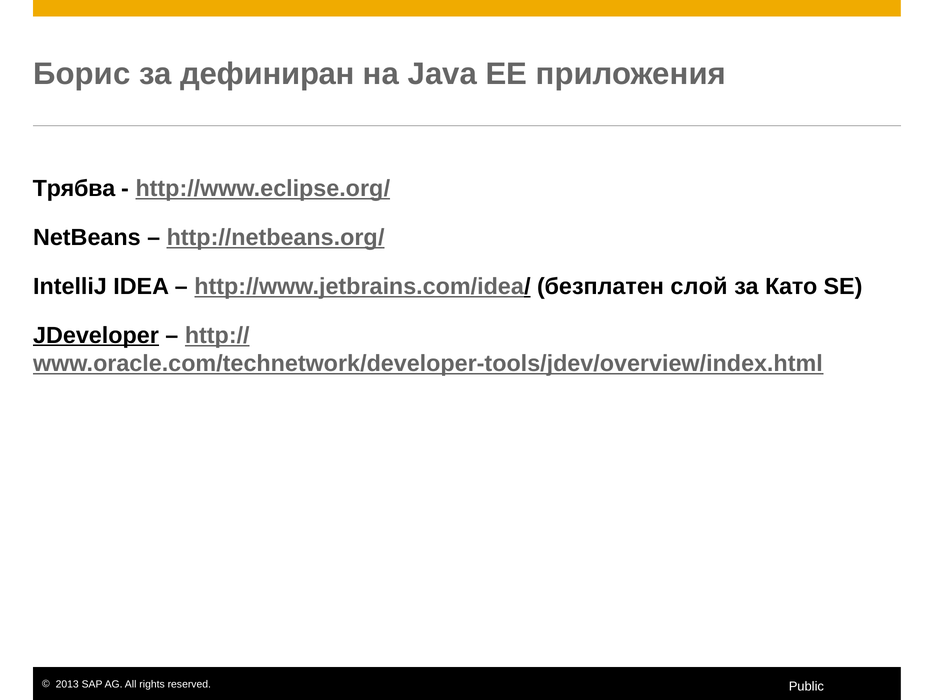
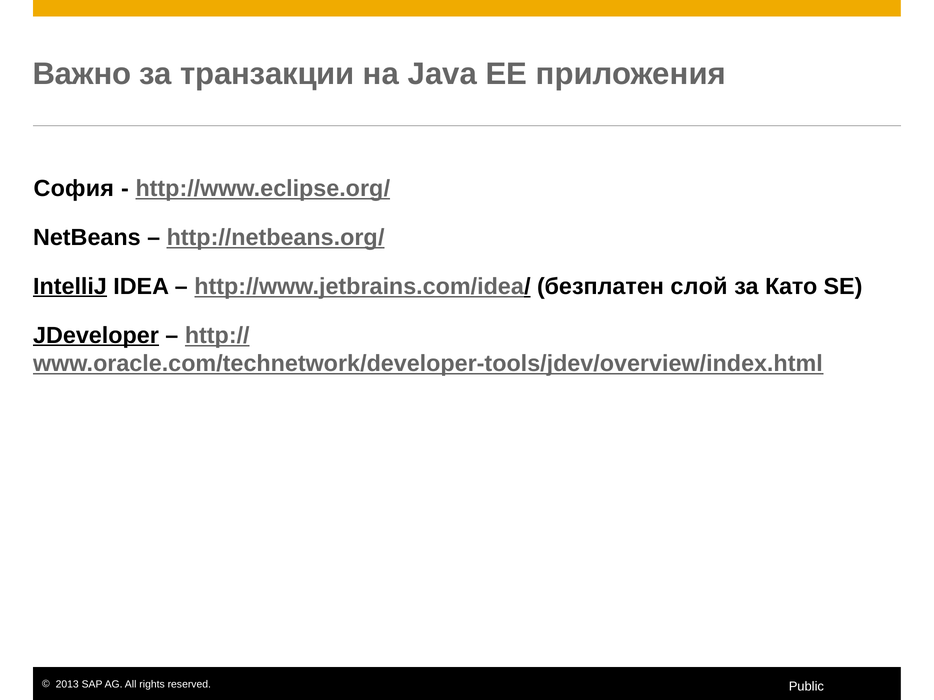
Борис: Борис -> Важно
дефиниран: дефиниран -> транзакции
Трябва: Трябва -> София
IntelliJ underline: none -> present
